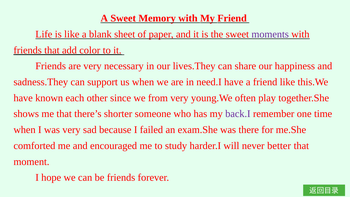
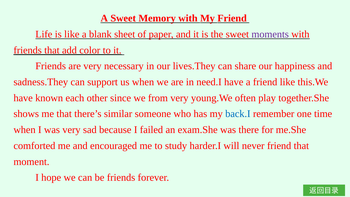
shorter: shorter -> similar
back.I colour: purple -> blue
never better: better -> friend
